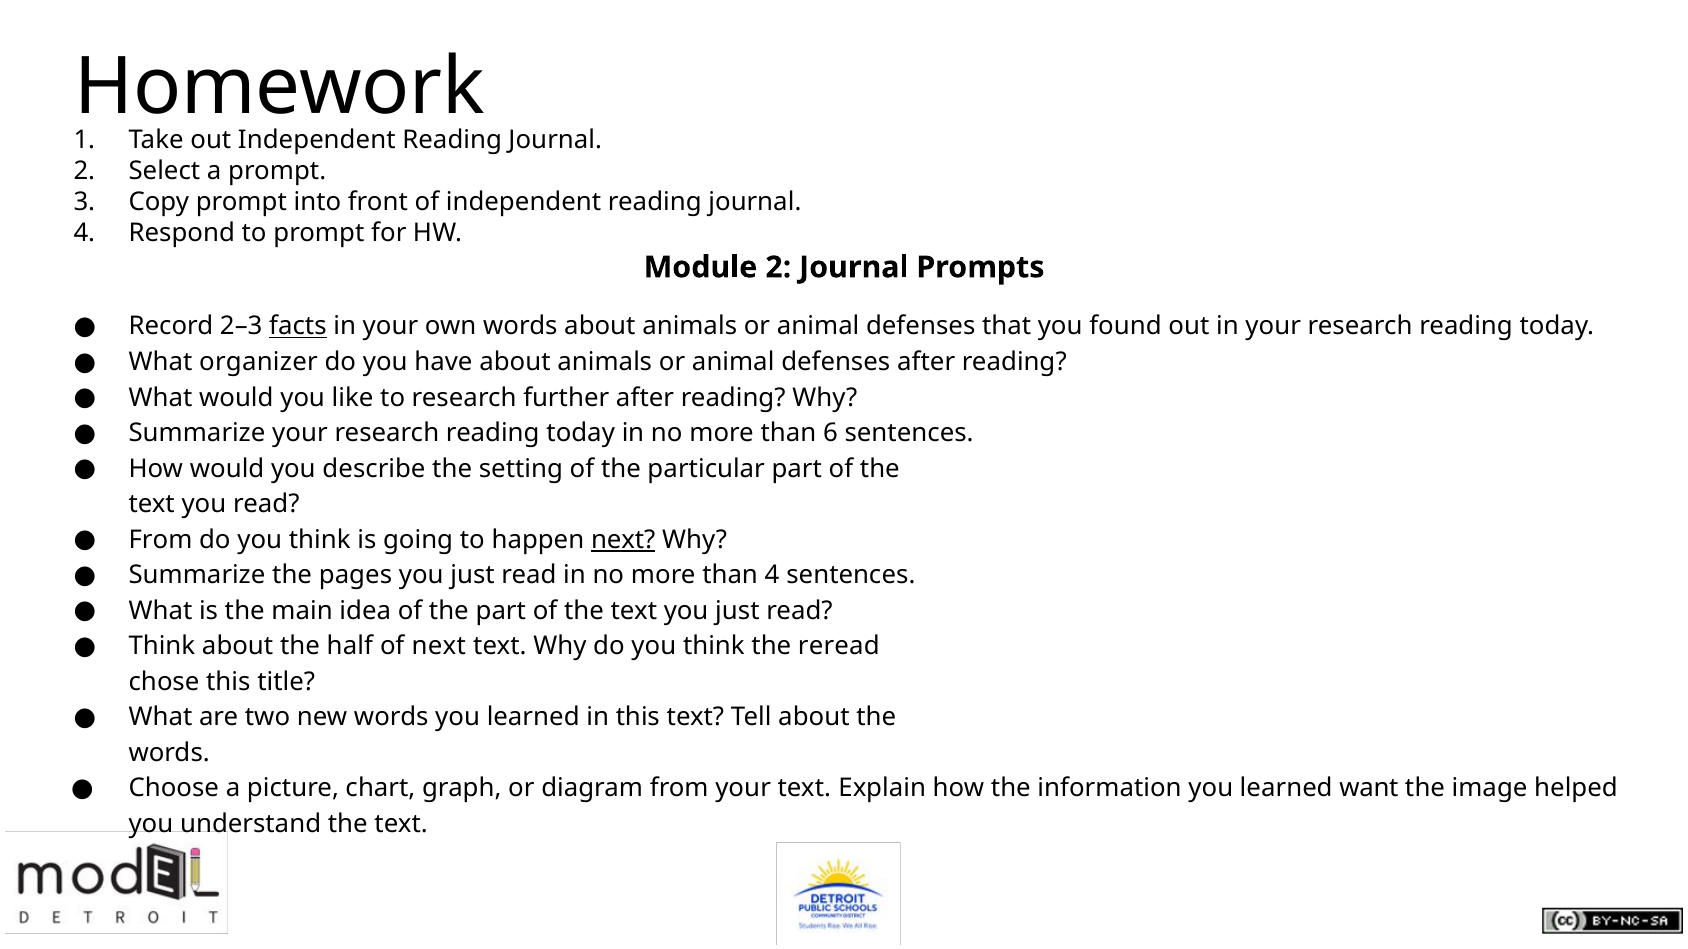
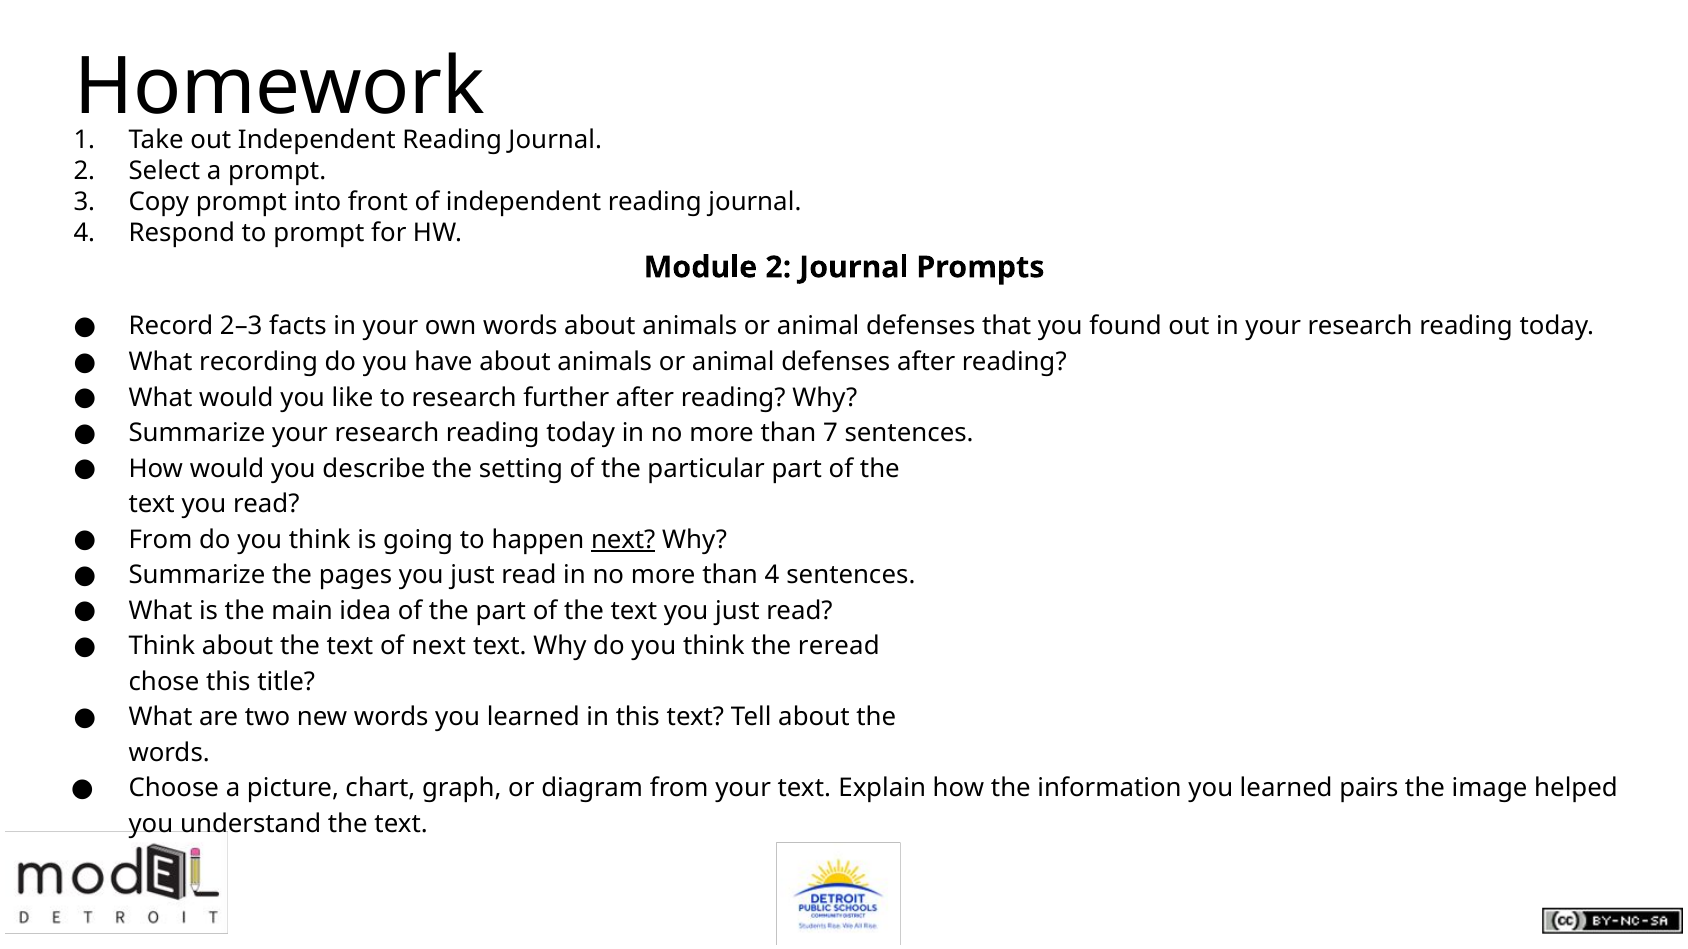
facts underline: present -> none
organizer: organizer -> recording
6: 6 -> 7
about the half: half -> text
want: want -> pairs
